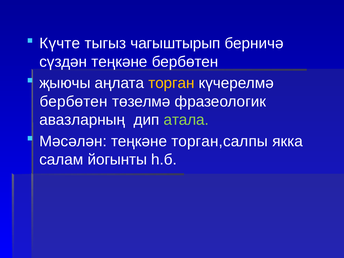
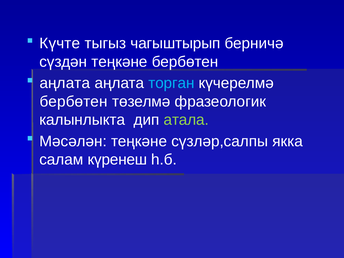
җыючы at (65, 83): җыючы -> аңлата
торган colour: yellow -> light blue
авазларның: авазларның -> калынлыкта
торган,салпы: торган,салпы -> сүзләр,салпы
йогынты: йогынты -> күренеш
